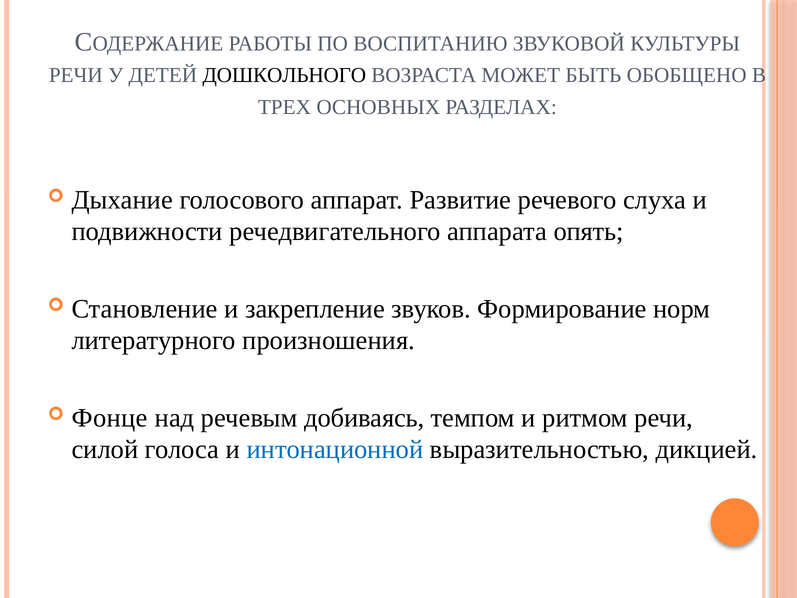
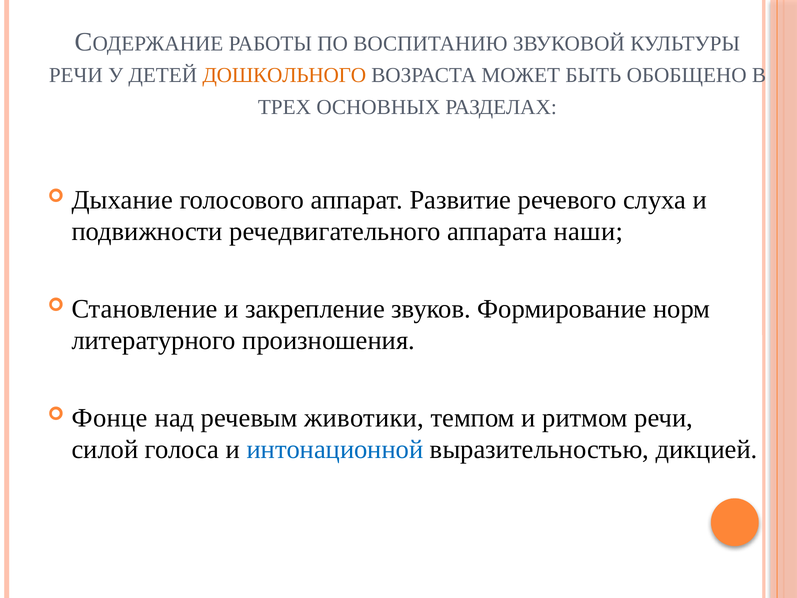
ДОШКОЛЬНОГО colour: black -> orange
опять: опять -> наши
добиваясь: добиваясь -> животики
